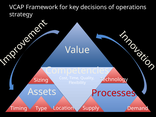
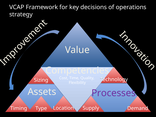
Processes colour: red -> purple
